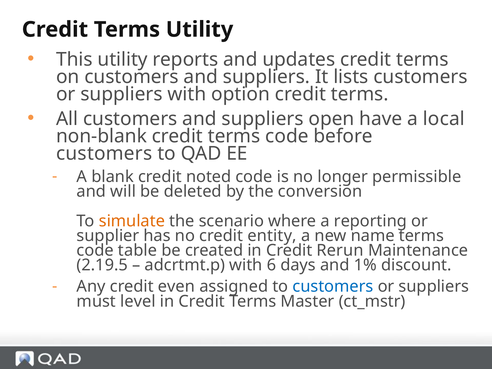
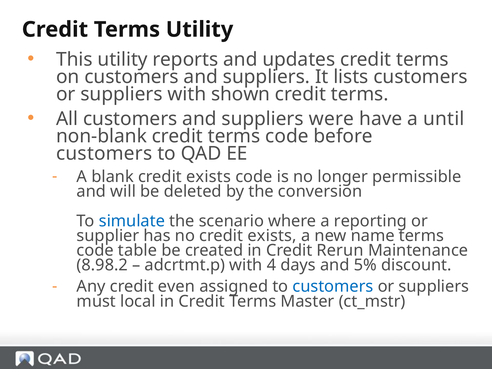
option: option -> shown
open: open -> were
local: local -> until
blank credit noted: noted -> exists
simulate colour: orange -> blue
no credit entity: entity -> exists
2.19.5: 2.19.5 -> 8.98.2
6: 6 -> 4
1%: 1% -> 5%
level: level -> local
